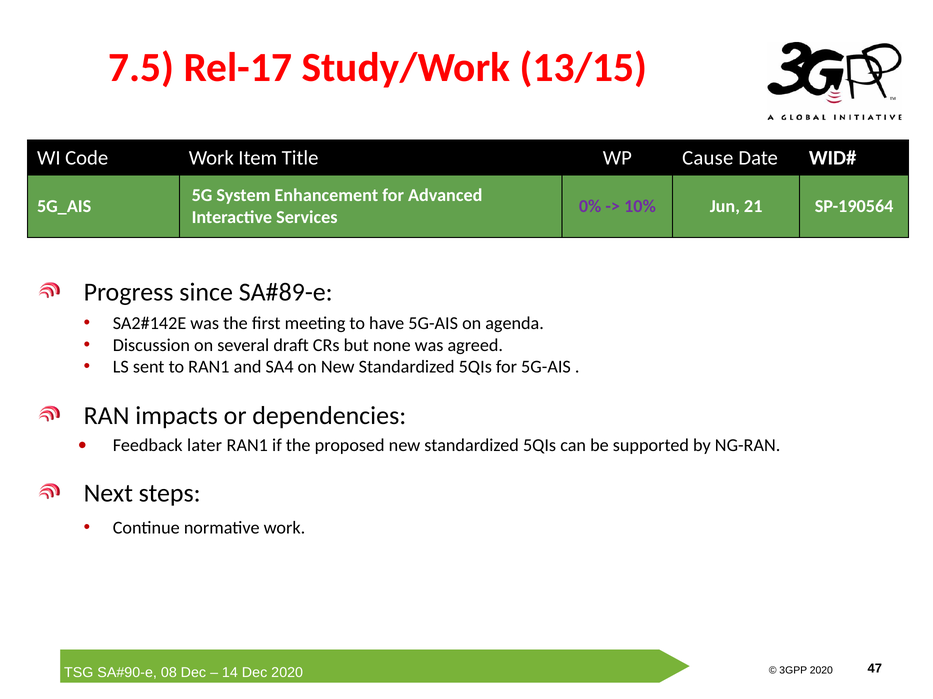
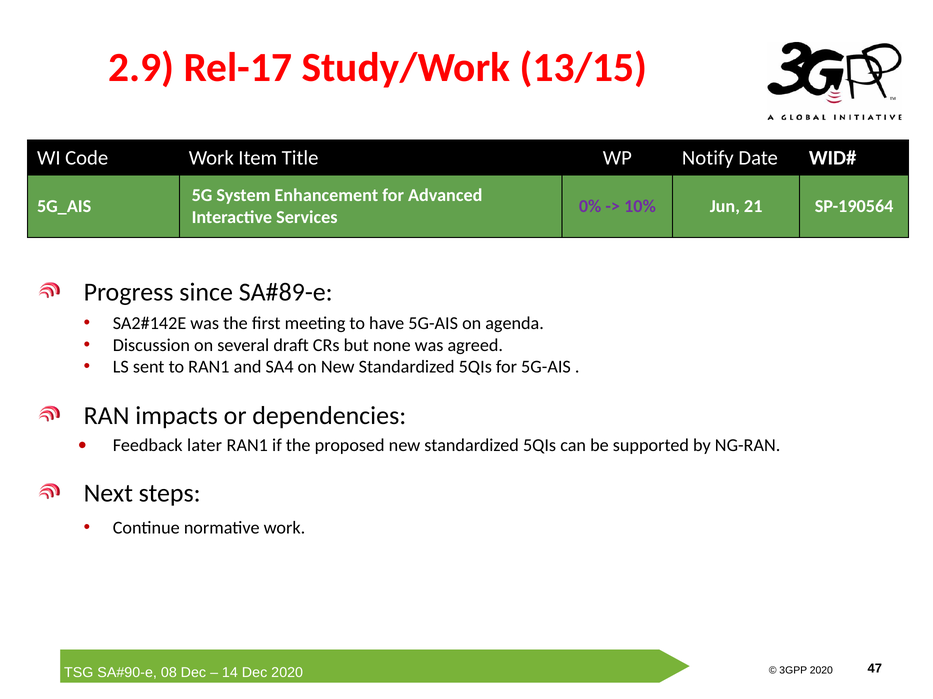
7.5: 7.5 -> 2.9
Cause: Cause -> Notify
